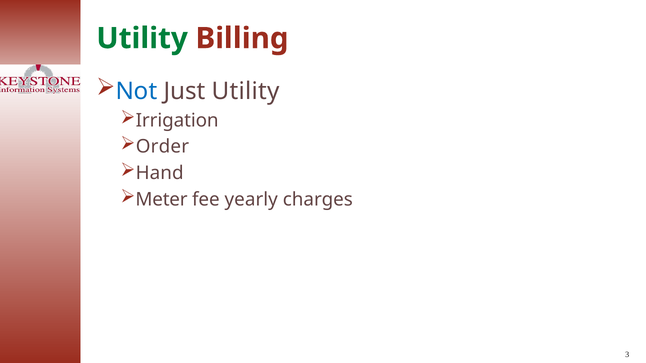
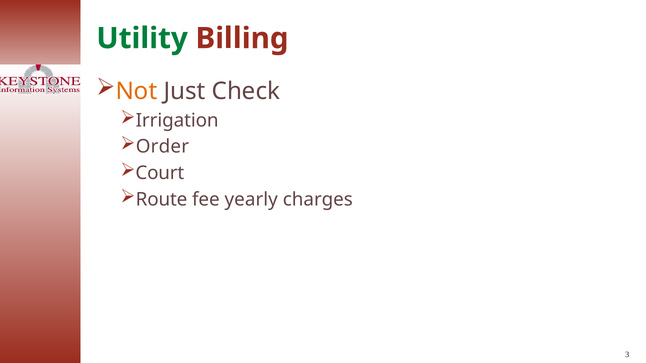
Not colour: blue -> orange
Just Utility: Utility -> Check
Hand: Hand -> Court
Meter: Meter -> Route
